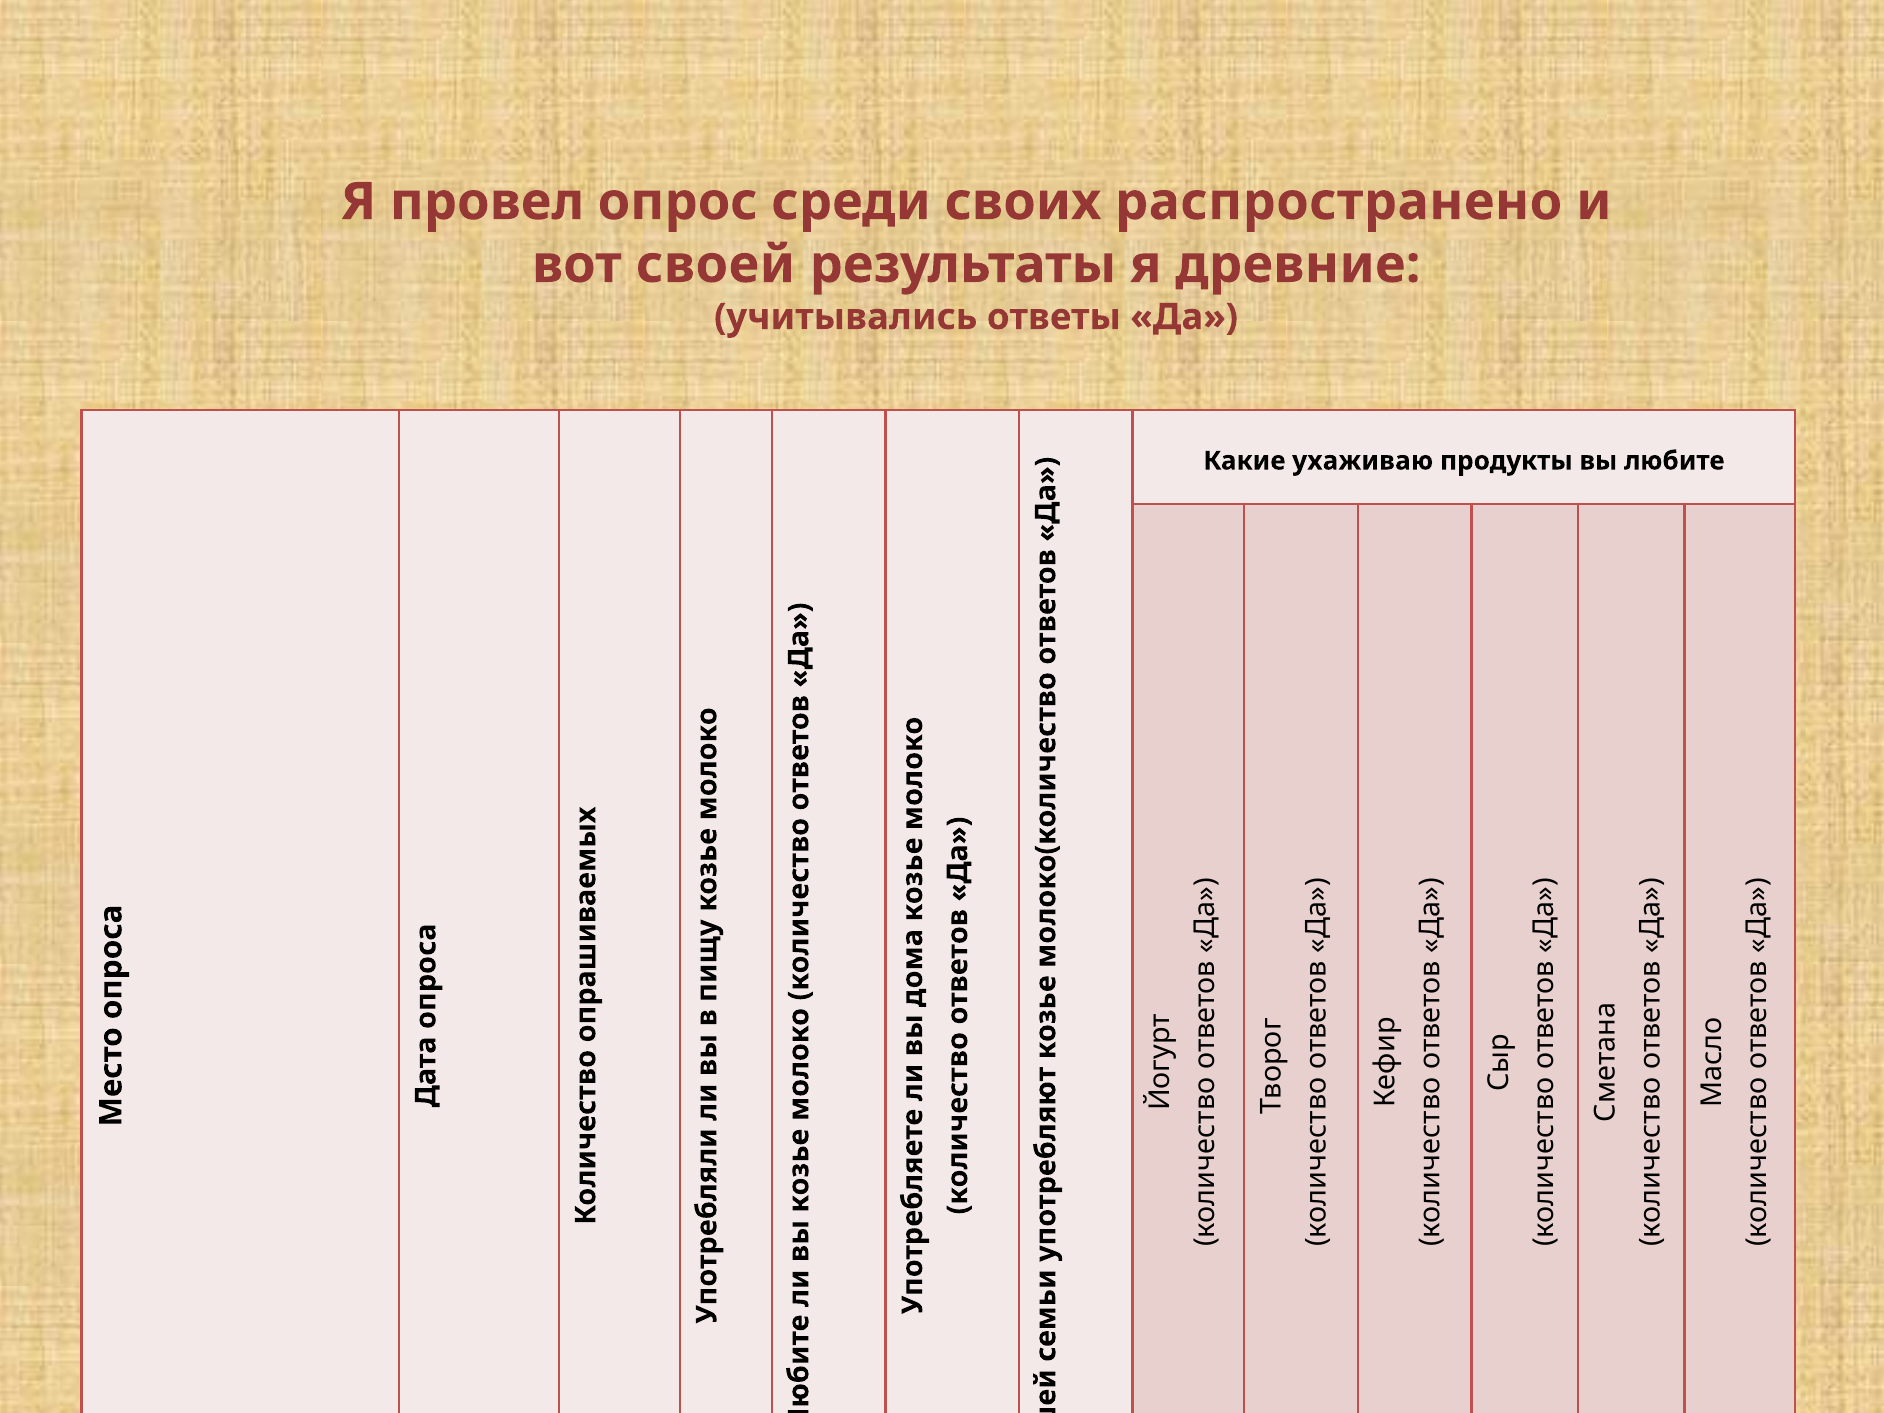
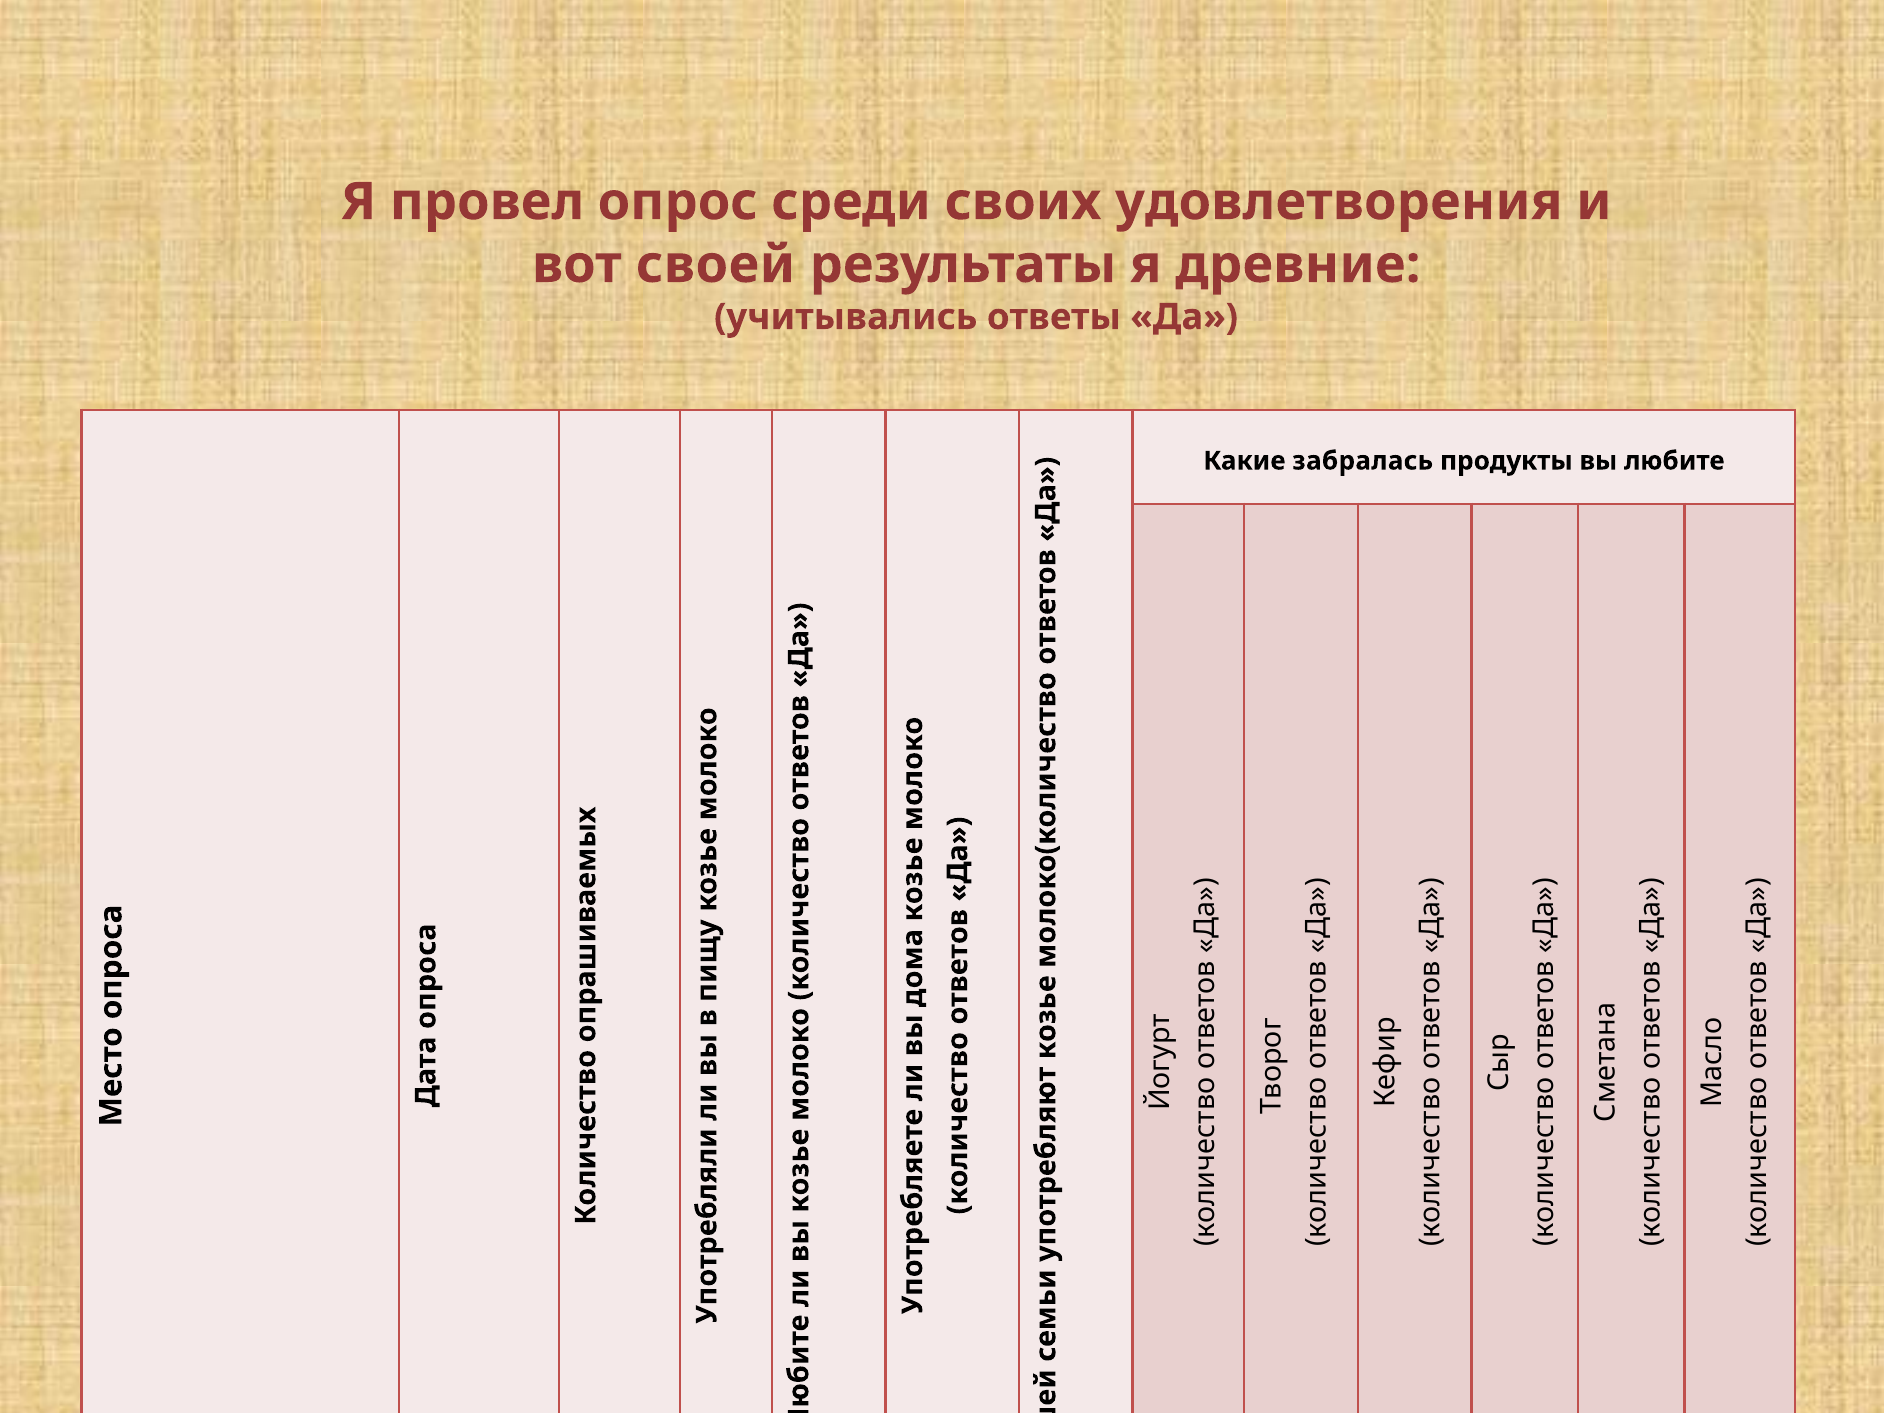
распространено: распространено -> удовлетворения
ухаживаю: ухаживаю -> забралась
